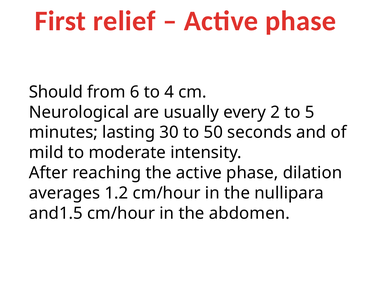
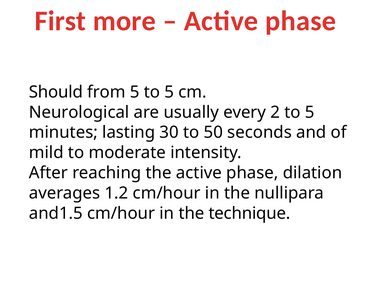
relief: relief -> more
from 6: 6 -> 5
4 at (169, 92): 4 -> 5
abdomen: abdomen -> technique
